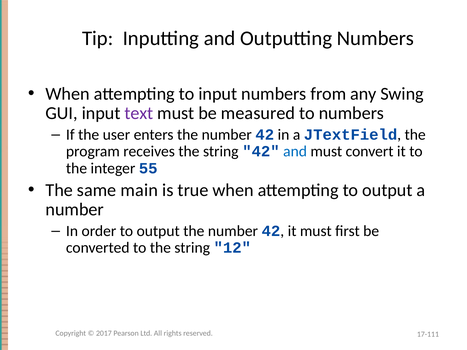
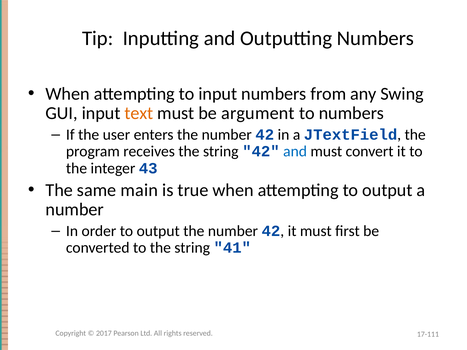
text colour: purple -> orange
measured: measured -> argument
55: 55 -> 43
12: 12 -> 41
